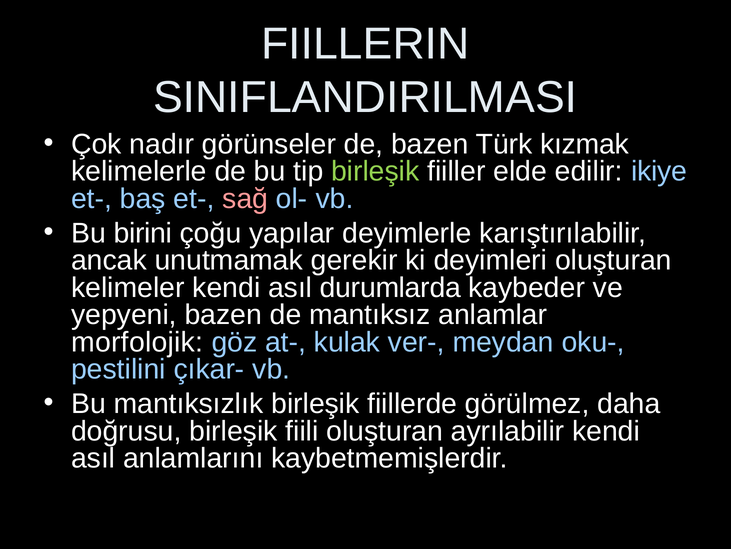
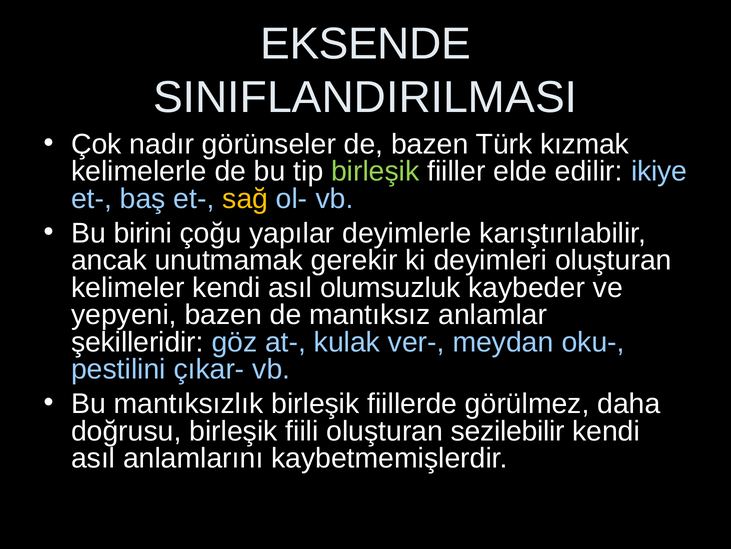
FIILLERIN: FIILLERIN -> EKSENDE
sağ colour: pink -> yellow
durumlarda: durumlarda -> olumsuzluk
morfolojik: morfolojik -> şekilleridir
ayrılabilir: ayrılabilir -> sezilebilir
